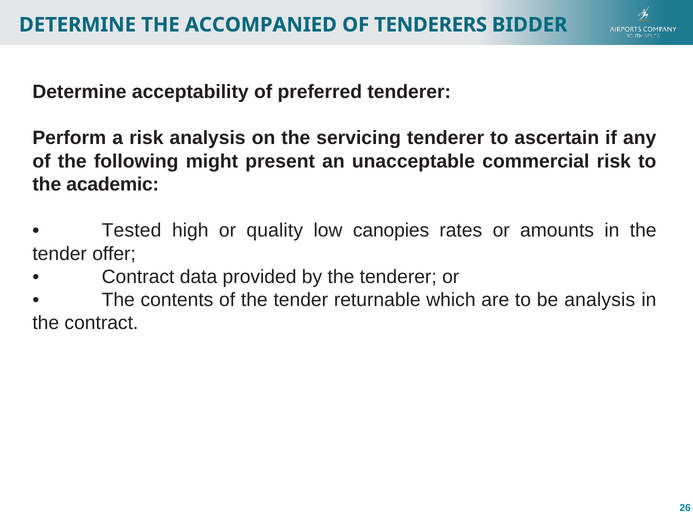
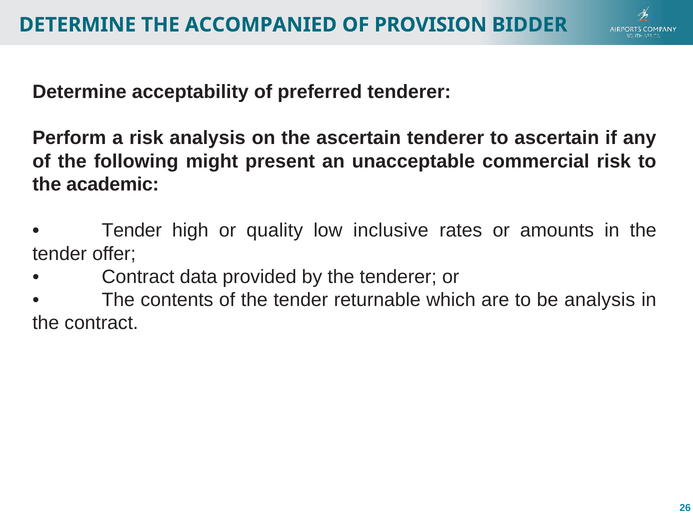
TENDERERS: TENDERERS -> PROVISION
the servicing: servicing -> ascertain
Tested at (132, 230): Tested -> Tender
canopies: canopies -> inclusive
